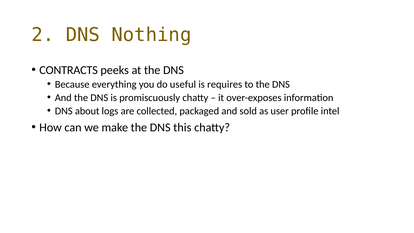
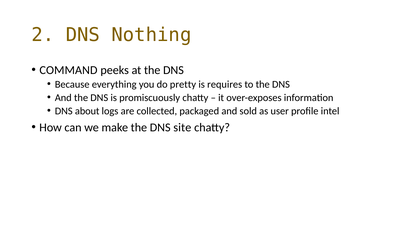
CONTRACTS: CONTRACTS -> COMMAND
useful: useful -> pretty
this: this -> site
